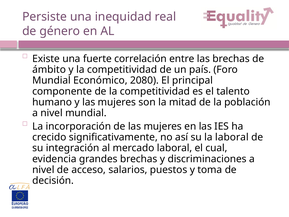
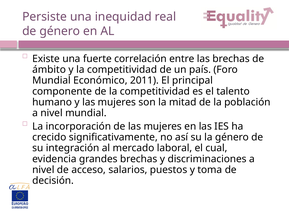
2080: 2080 -> 2011
la laboral: laboral -> género
